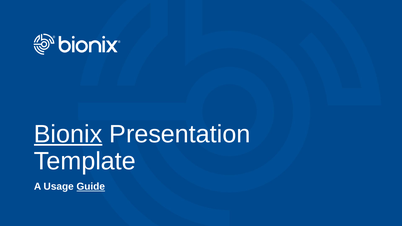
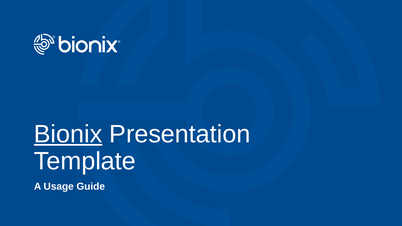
Guide underline: present -> none
